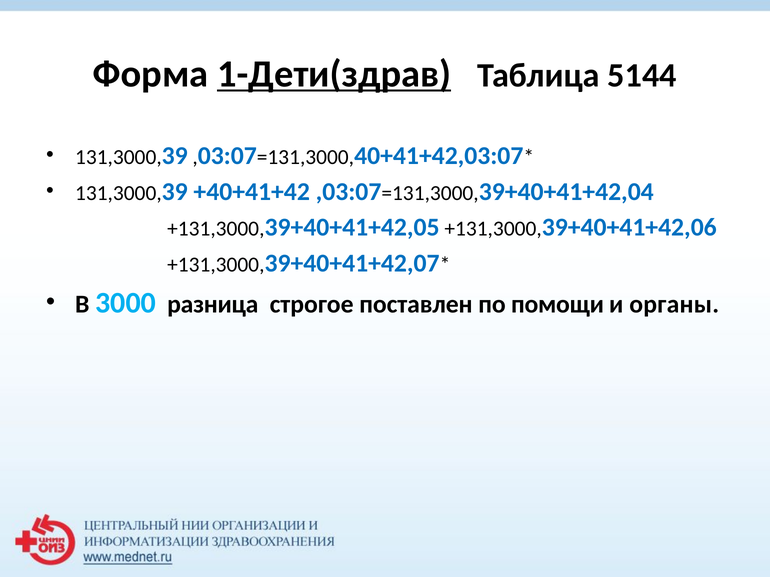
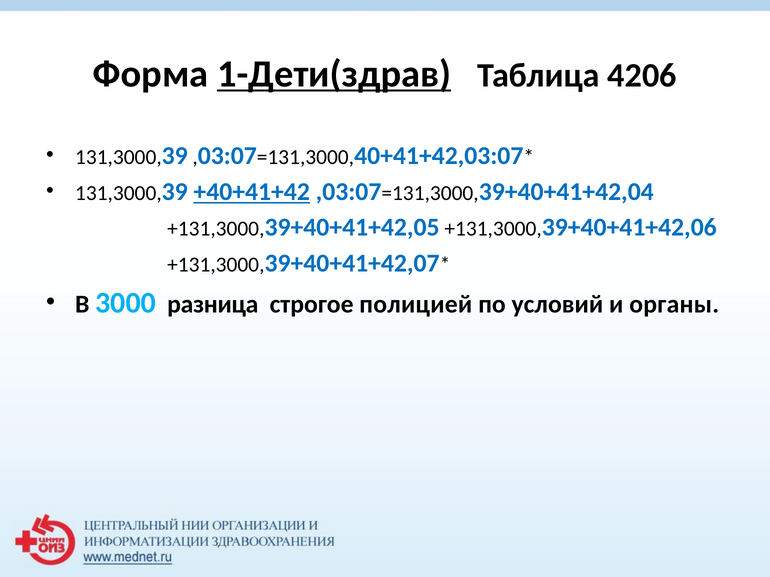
5144: 5144 -> 4206
+40+41+42 underline: none -> present
поставлен: поставлен -> полицией
помощи: помощи -> условий
